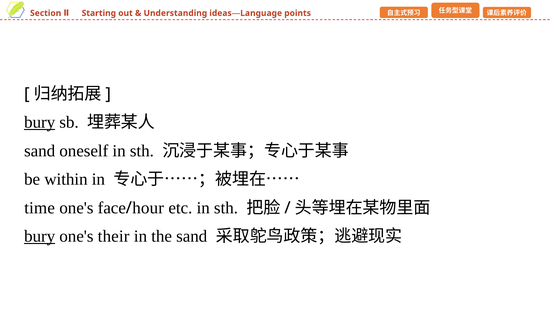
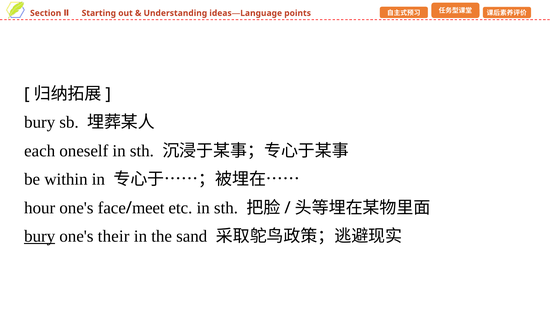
bury at (40, 122) underline: present -> none
sand at (40, 151): sand -> each
time: time -> hour
hour: hour -> meet
